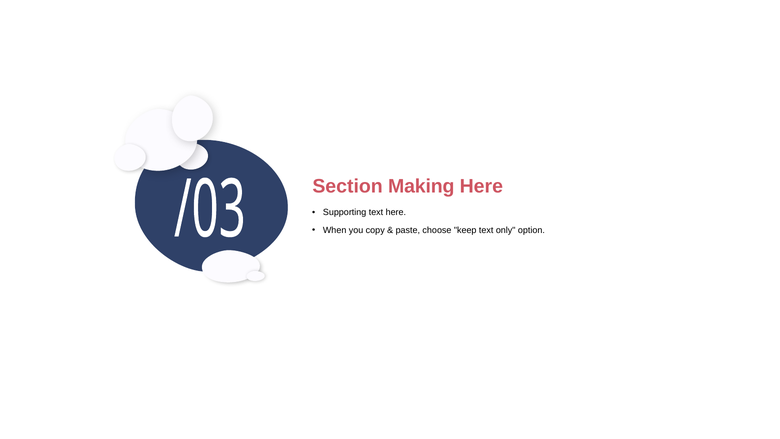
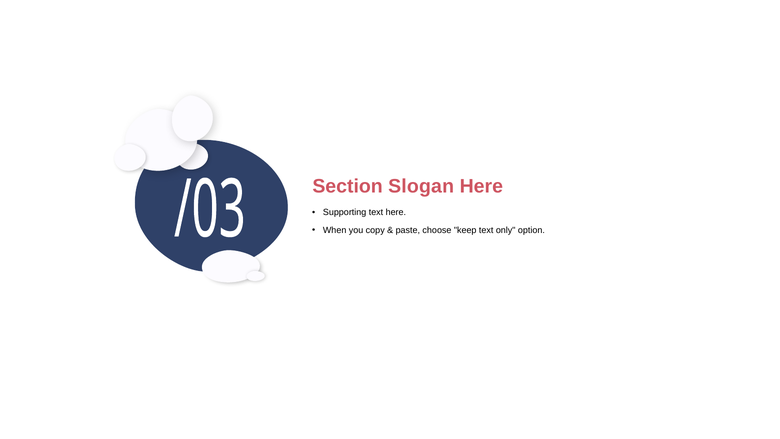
Making: Making -> Slogan
